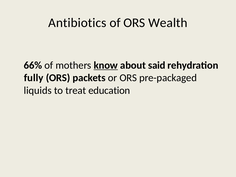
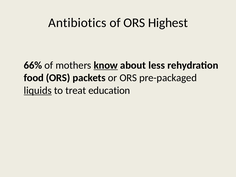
Wealth: Wealth -> Highest
said: said -> less
fully: fully -> food
liquids underline: none -> present
